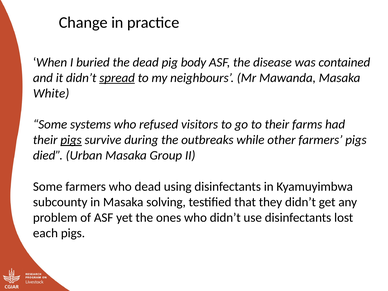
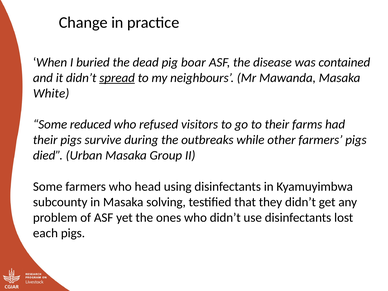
body: body -> boar
systems: systems -> reduced
pigs at (71, 140) underline: present -> none
who dead: dead -> head
